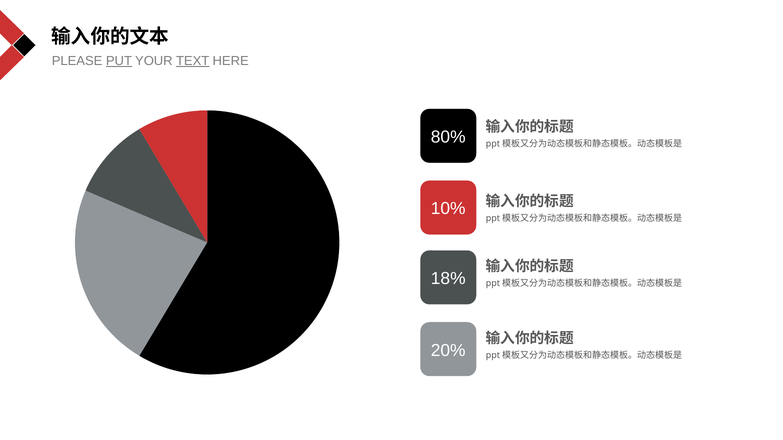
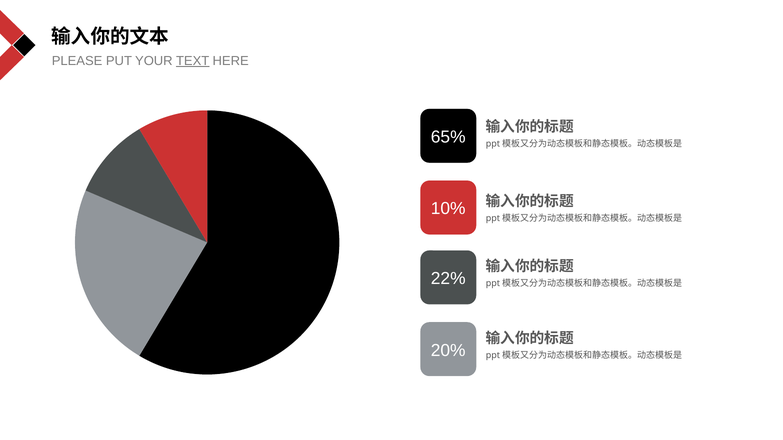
PUT underline: present -> none
80%: 80% -> 65%
18%: 18% -> 22%
